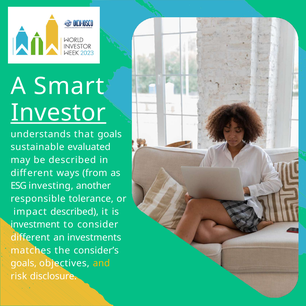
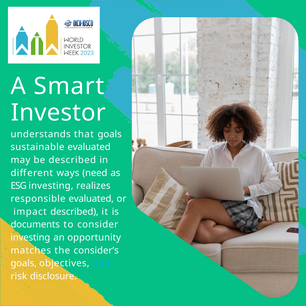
Investor underline: present -> none
from: from -> need
another: another -> realizes
responsible tolerance: tolerance -> evaluated
investment: investment -> documents
different at (30, 238): different -> investing
investments: investments -> opportunity
and colour: yellow -> light blue
